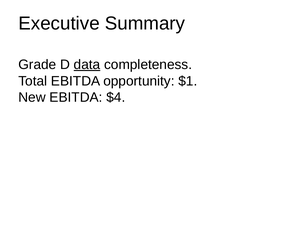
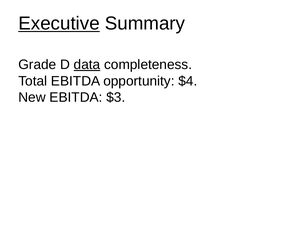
Executive underline: none -> present
$1: $1 -> $4
$4: $4 -> $3
